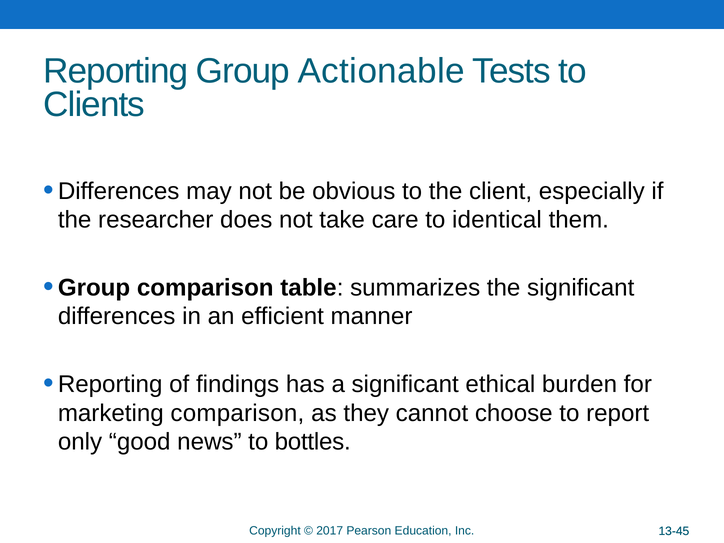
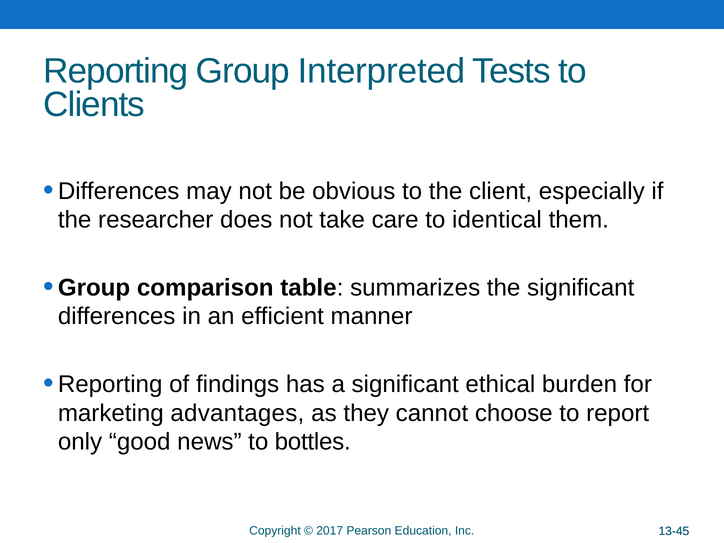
Actionable: Actionable -> Interpreted
marketing comparison: comparison -> advantages
